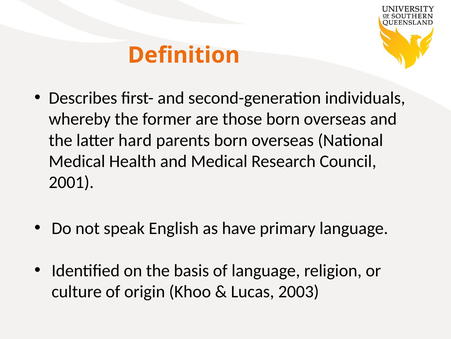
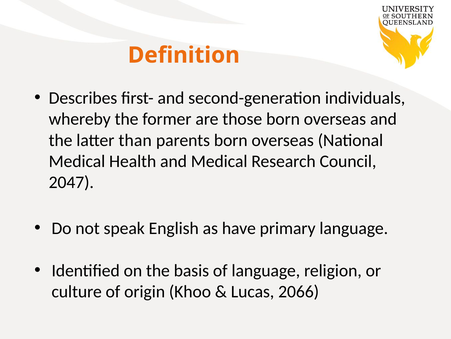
hard: hard -> than
2001: 2001 -> 2047
2003: 2003 -> 2066
